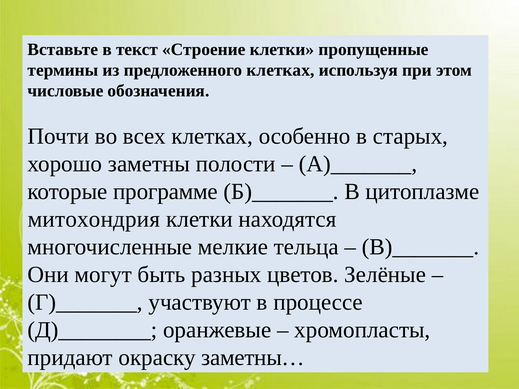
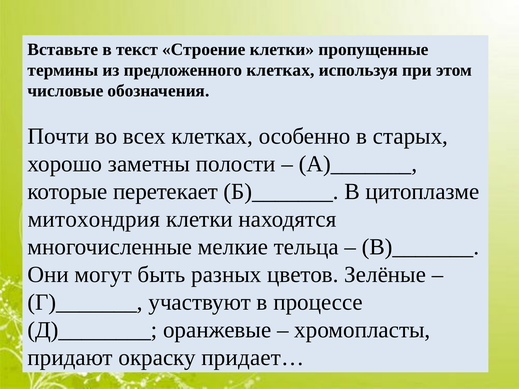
программе: программе -> перетекает
заметны…: заметны… -> придает…
